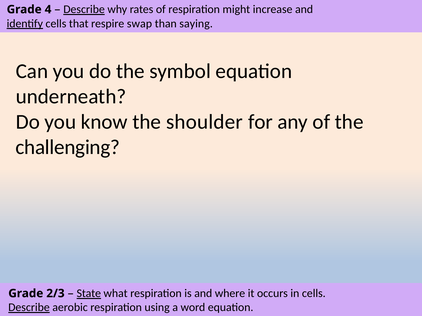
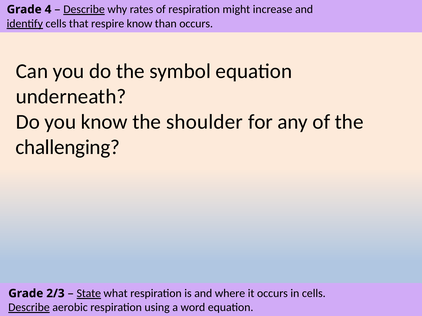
swap at (139, 24): swap -> know
than saying: saying -> occurs
